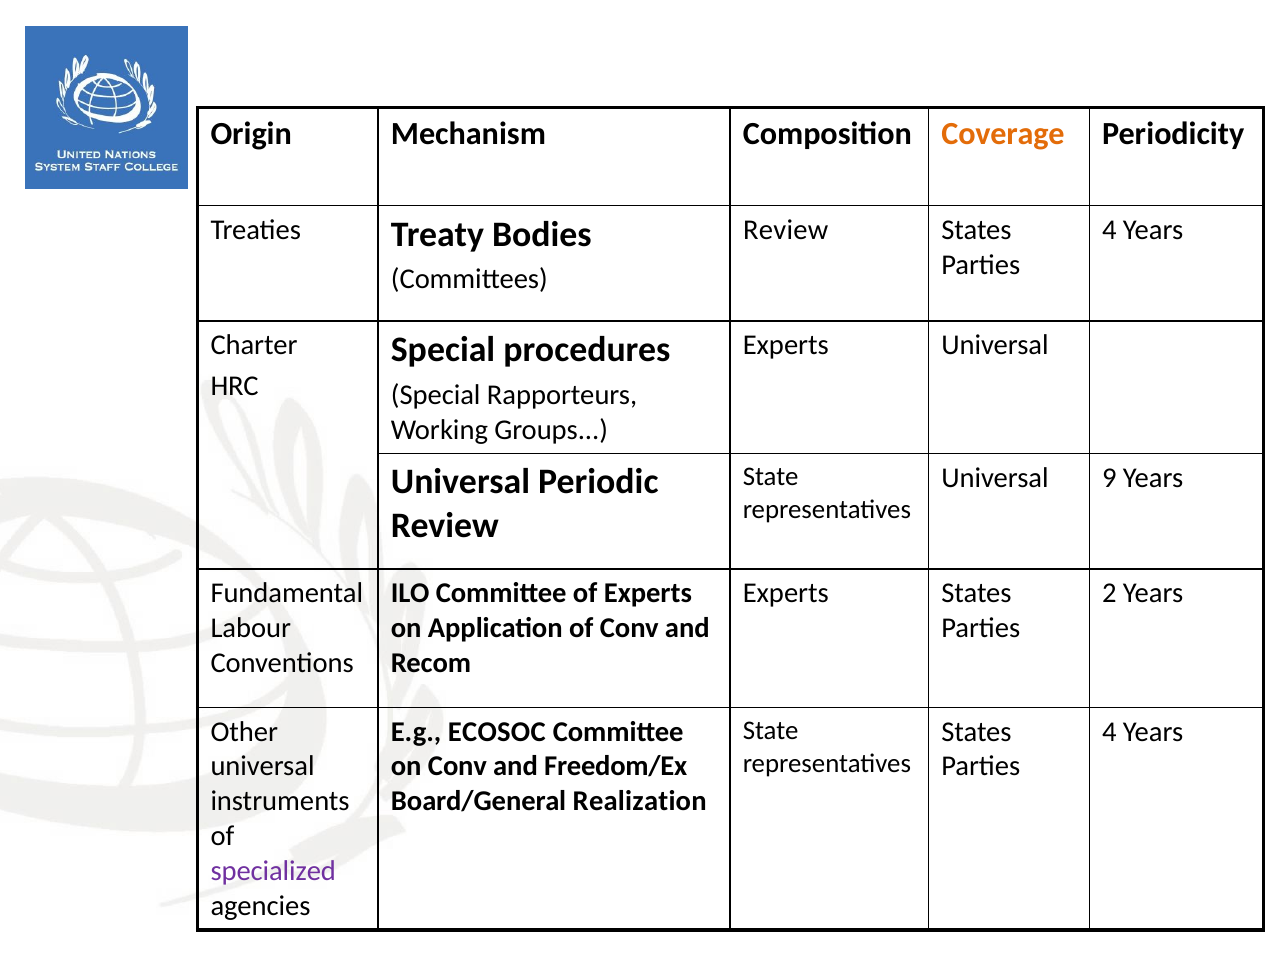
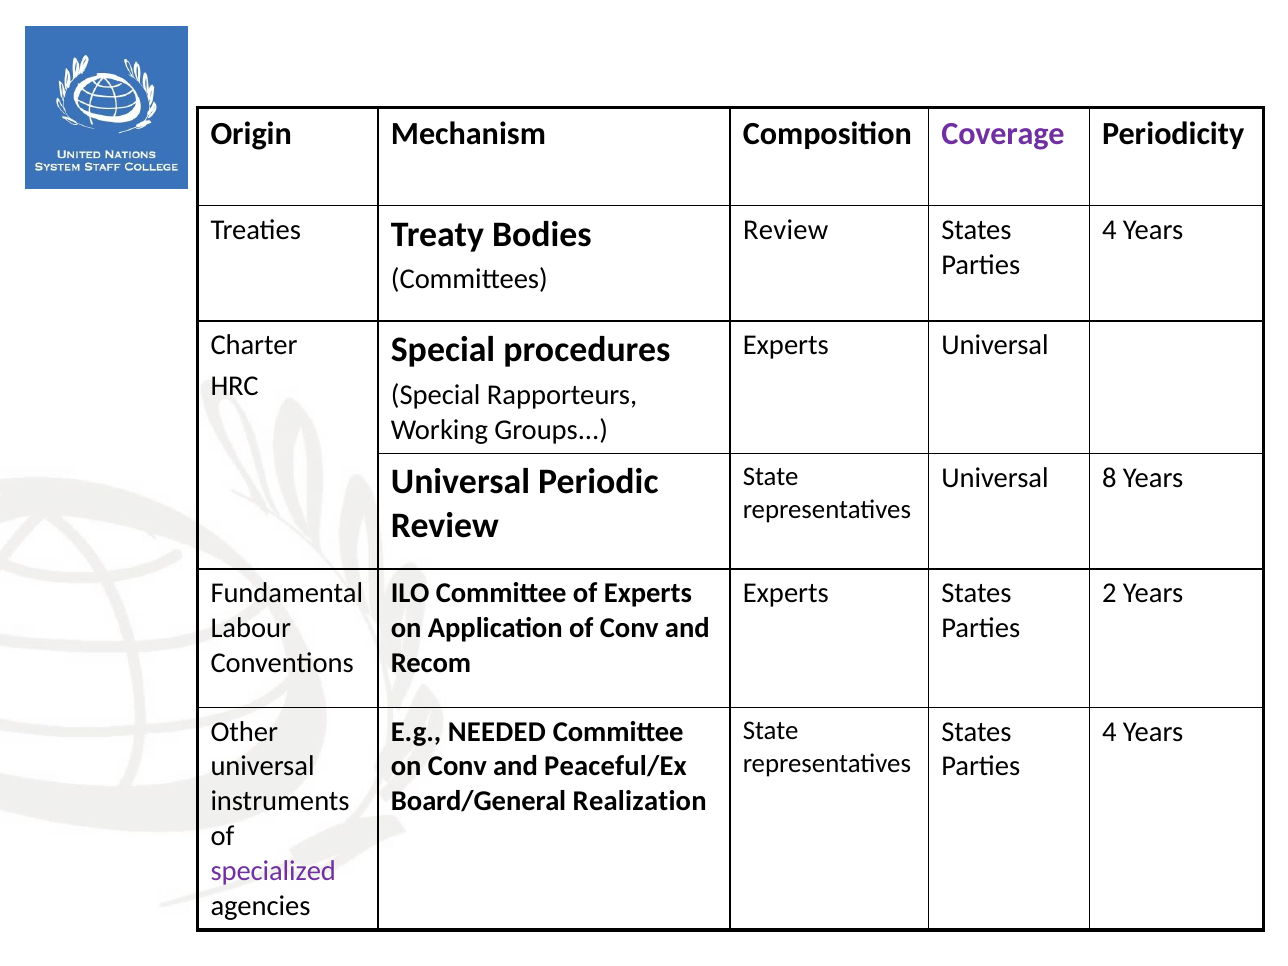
Coverage colour: orange -> purple
9: 9 -> 8
ECOSOC: ECOSOC -> NEEDED
Freedom/Ex: Freedom/Ex -> Peaceful/Ex
